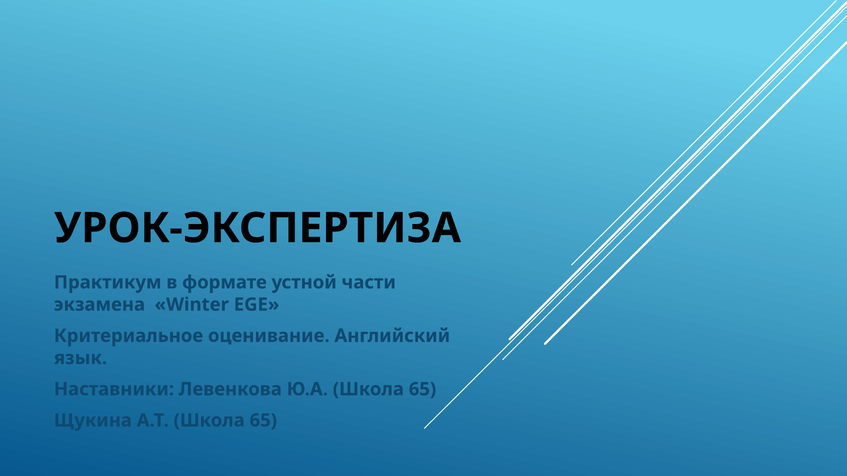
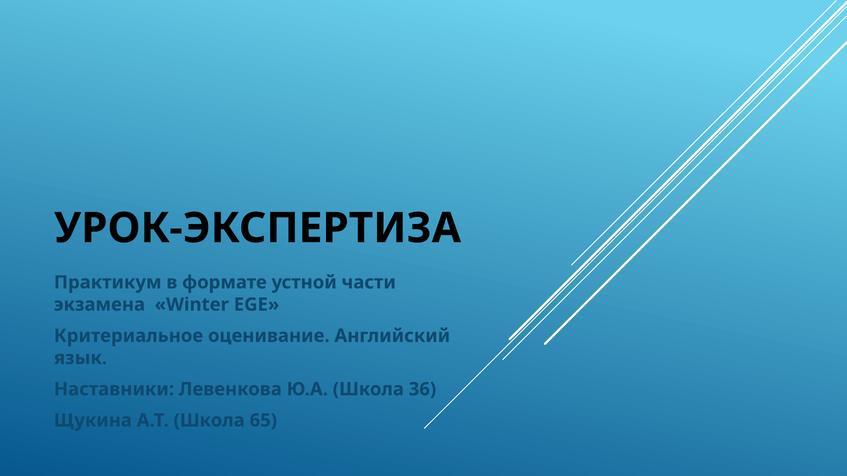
Ю.А Школа 65: 65 -> 36
